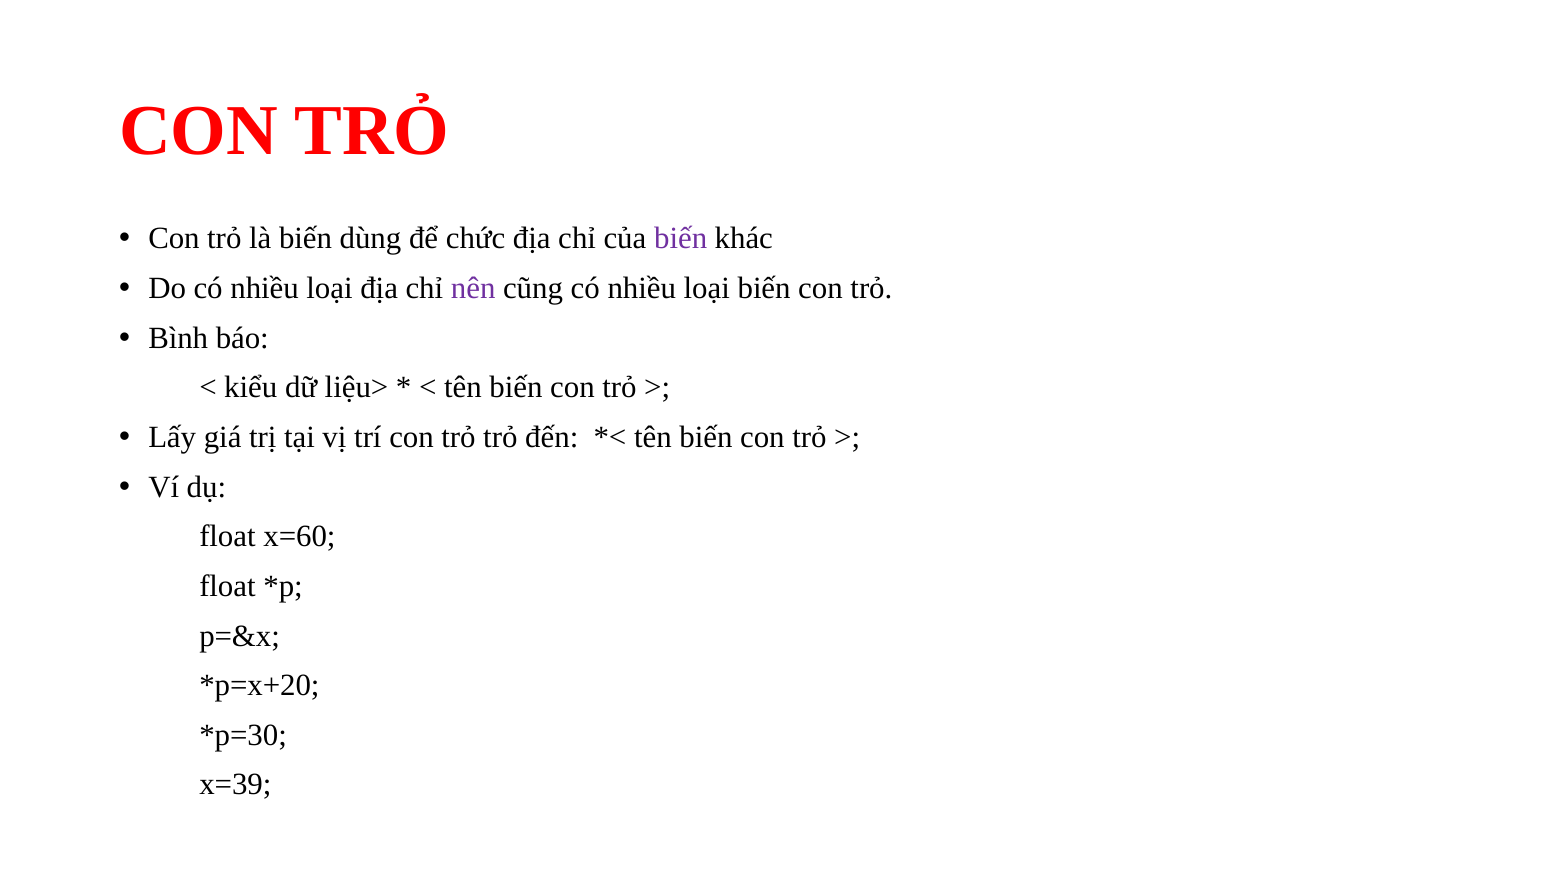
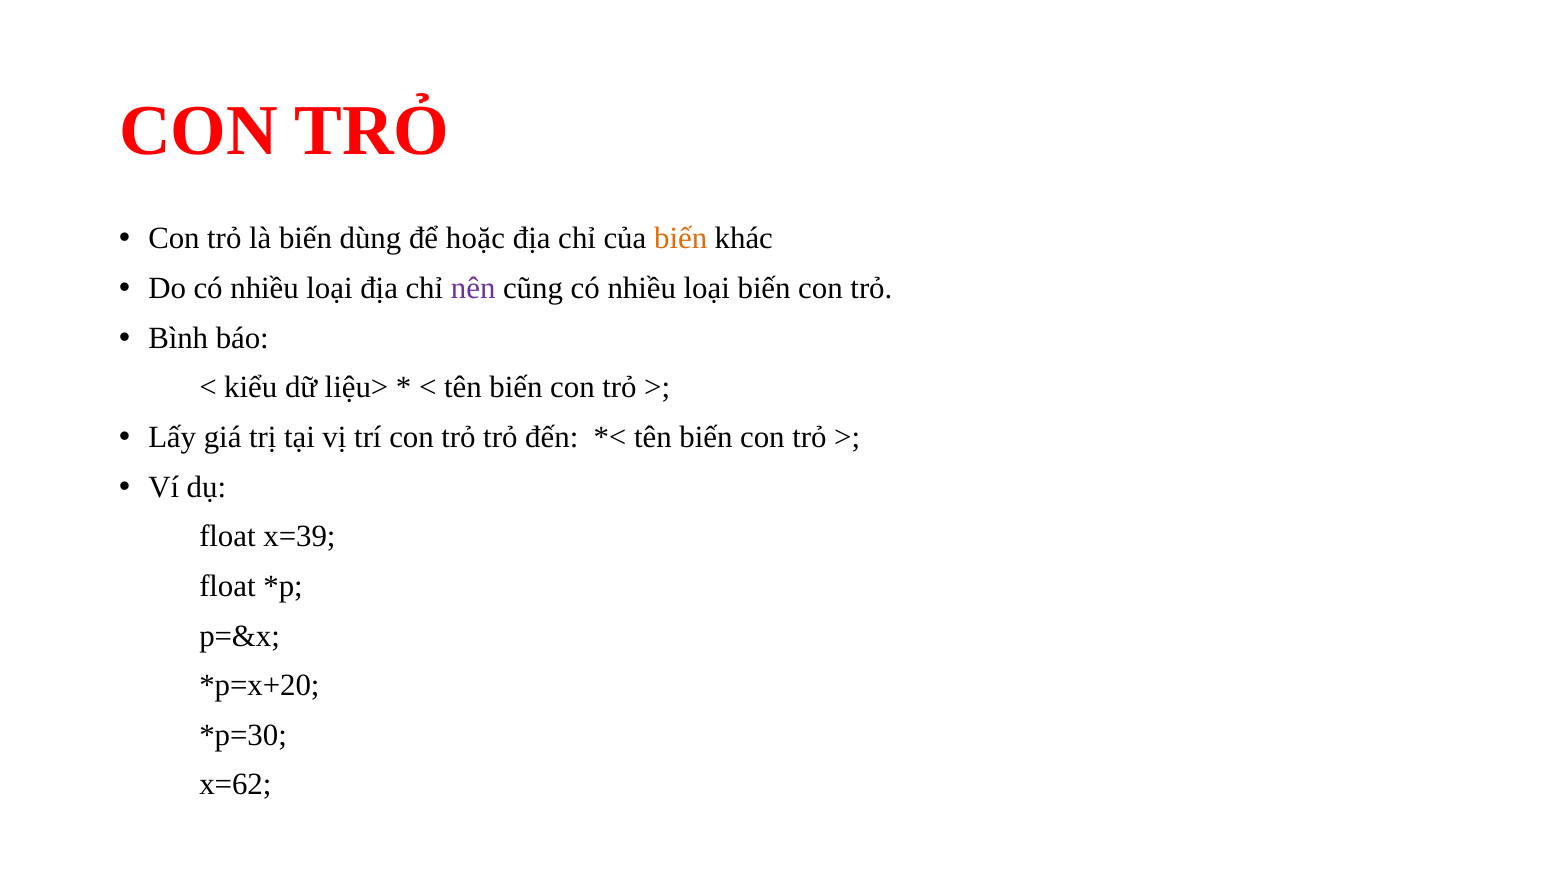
chức: chức -> hoặc
biến at (681, 239) colour: purple -> orange
x=60: x=60 -> x=39
x=39: x=39 -> x=62
